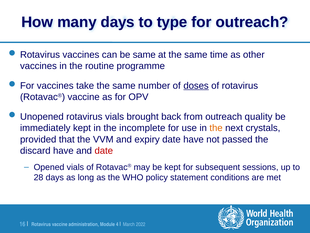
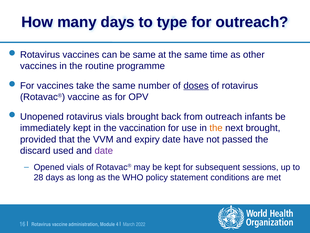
quality: quality -> infants
incomplete: incomplete -> vaccination
next crystals: crystals -> brought
discard have: have -> used
date at (104, 150) colour: red -> purple
